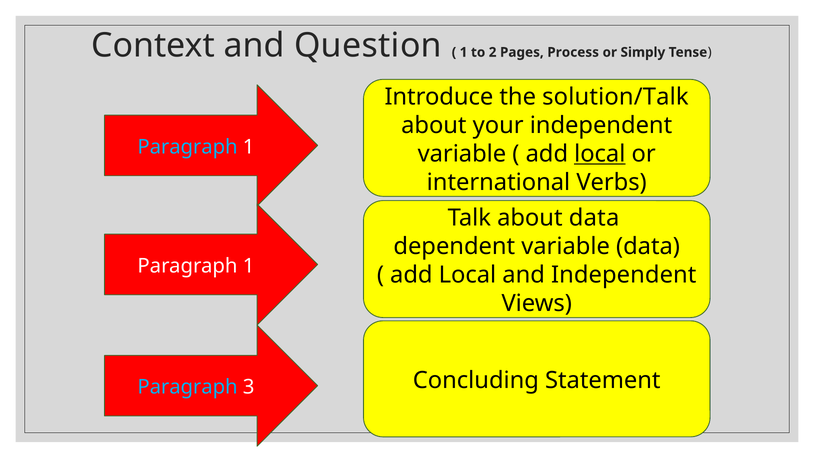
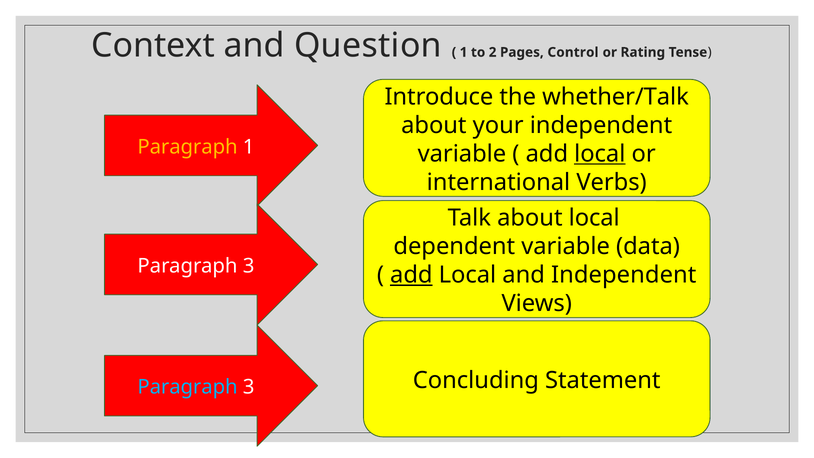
Process: Process -> Control
Simply: Simply -> Rating
solution/Talk: solution/Talk -> whether/Talk
Paragraph at (188, 147) colour: light blue -> yellow
about data: data -> local
1 at (249, 266): 1 -> 3
add at (411, 275) underline: none -> present
